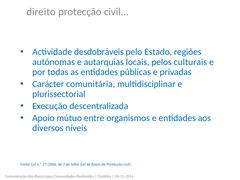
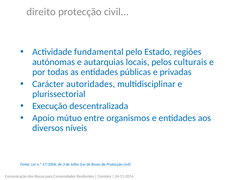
desdobráveis: desdobráveis -> fundamental
comunitária: comunitária -> autoridades
